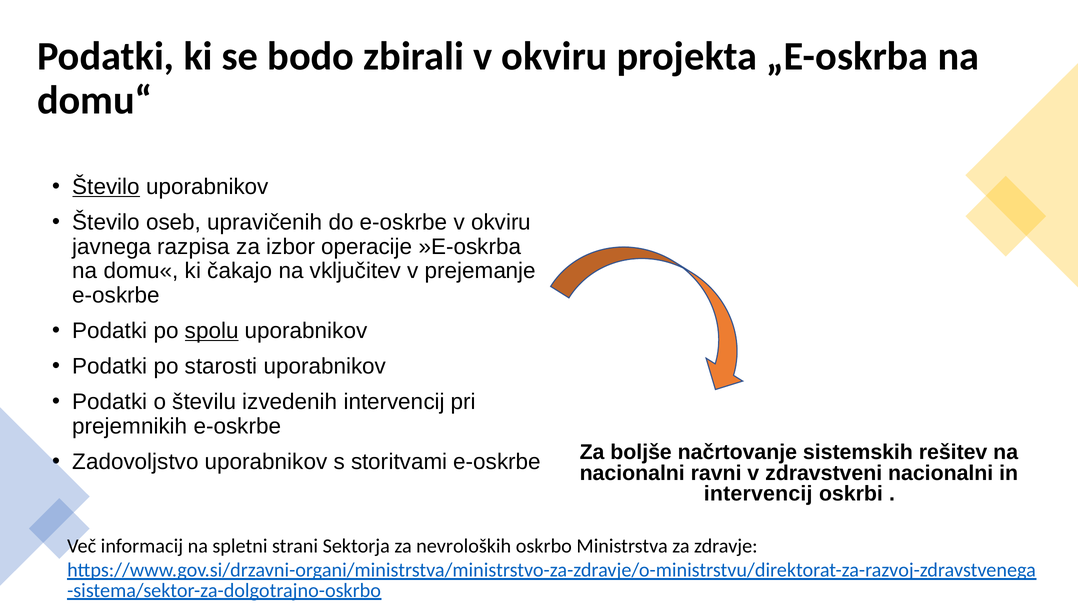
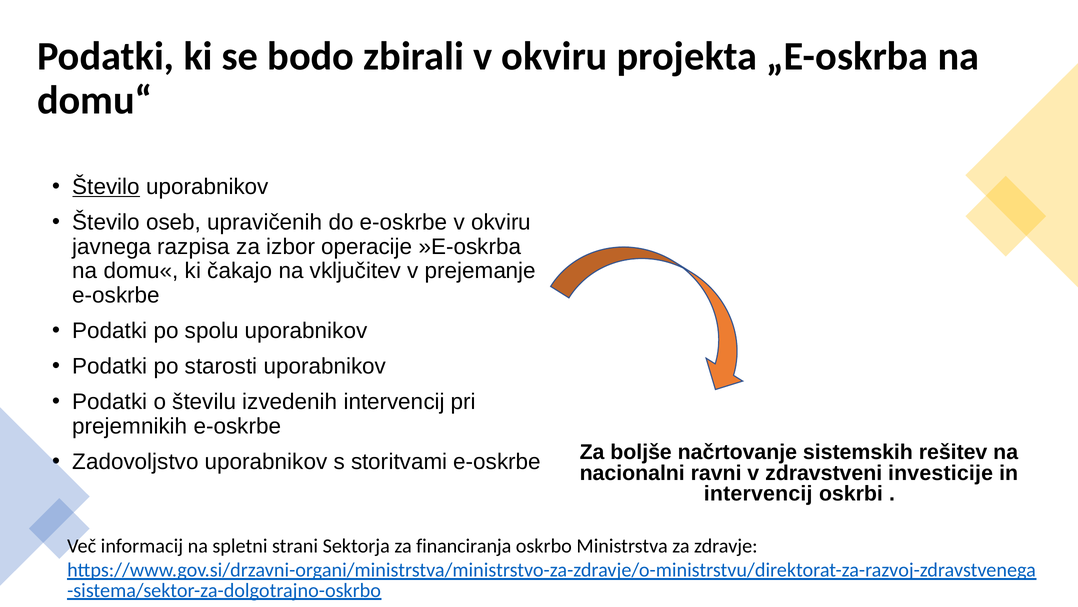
spolu underline: present -> none
zdravstveni nacionalni: nacionalni -> investicije
nevroloških: nevroloških -> financiranja
